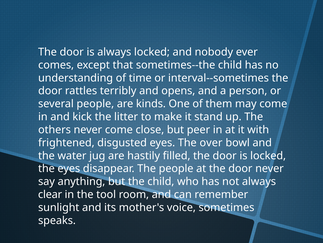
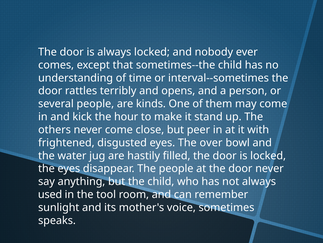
litter: litter -> hour
clear: clear -> used
